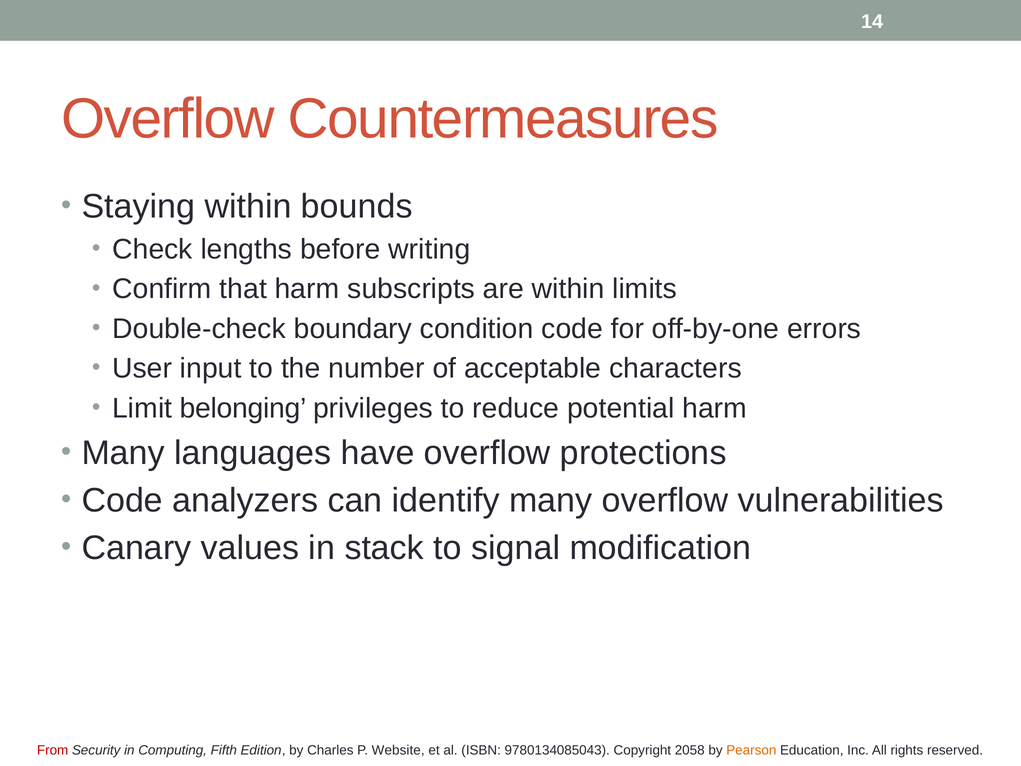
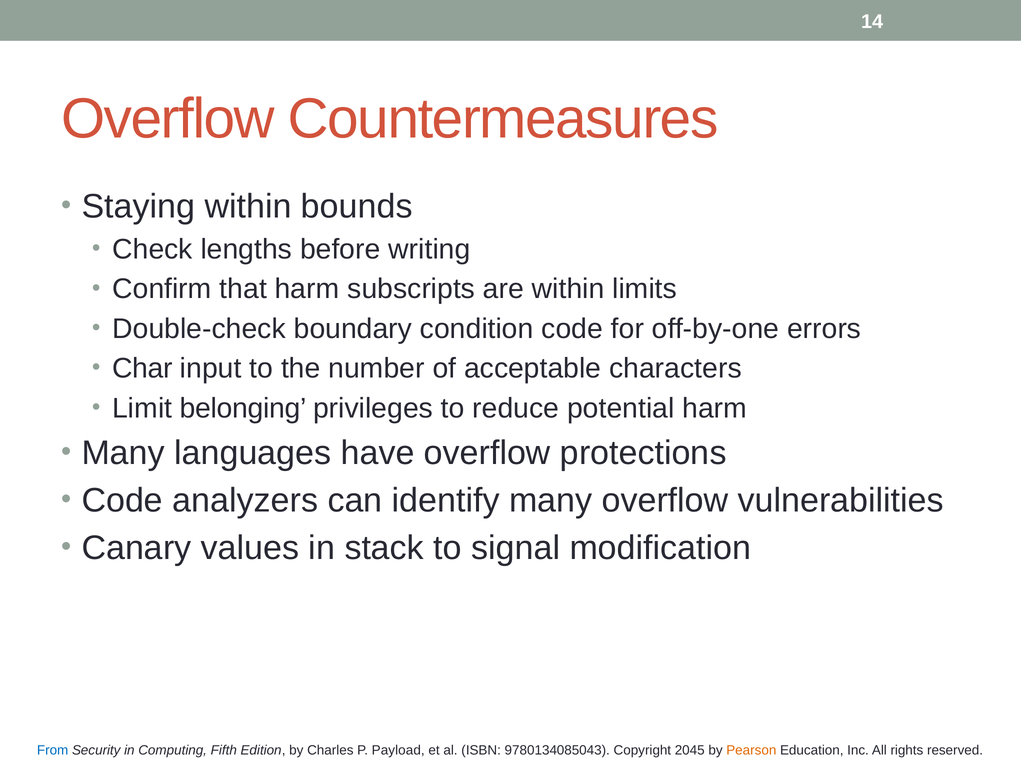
User: User -> Char
From colour: red -> blue
Website: Website -> Payload
2058: 2058 -> 2045
